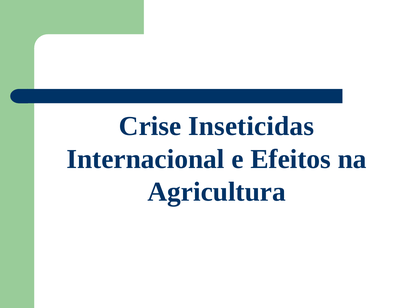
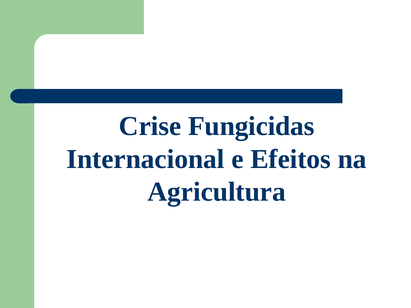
Inseticidas: Inseticidas -> Fungicidas
